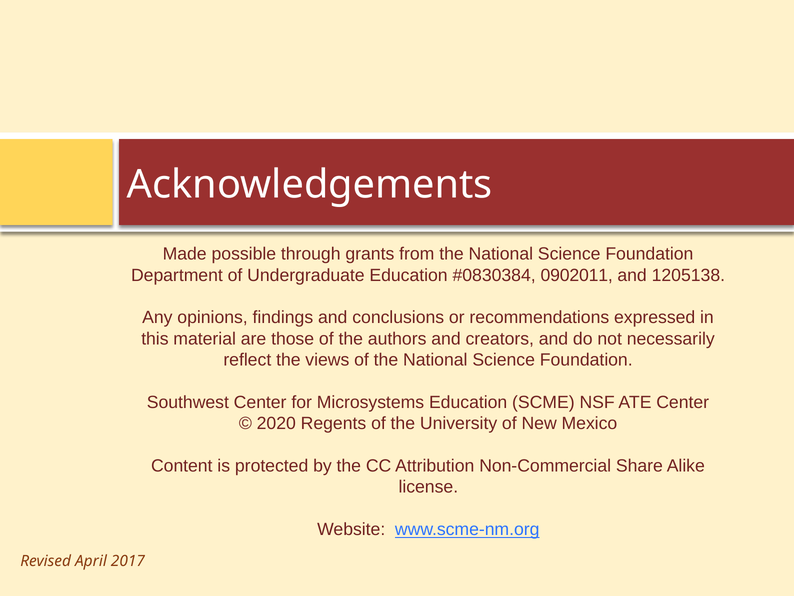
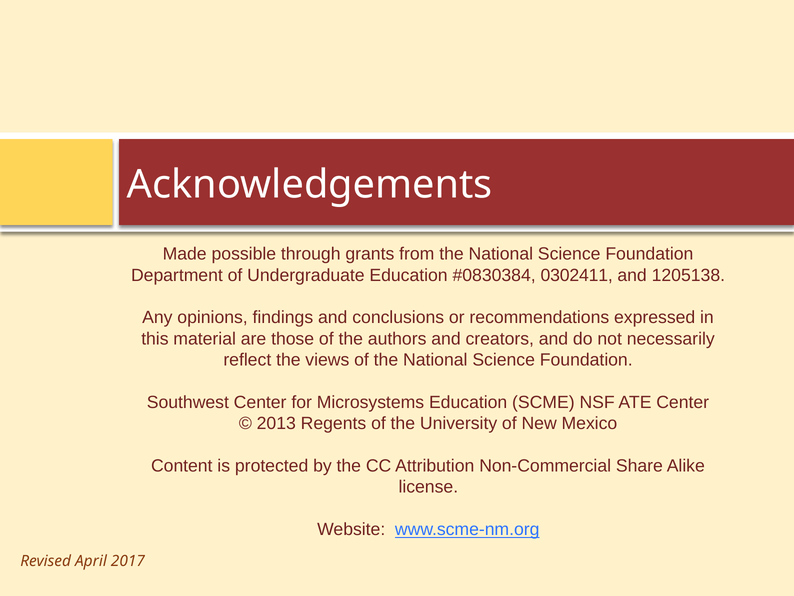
0902011: 0902011 -> 0302411
2020: 2020 -> 2013
